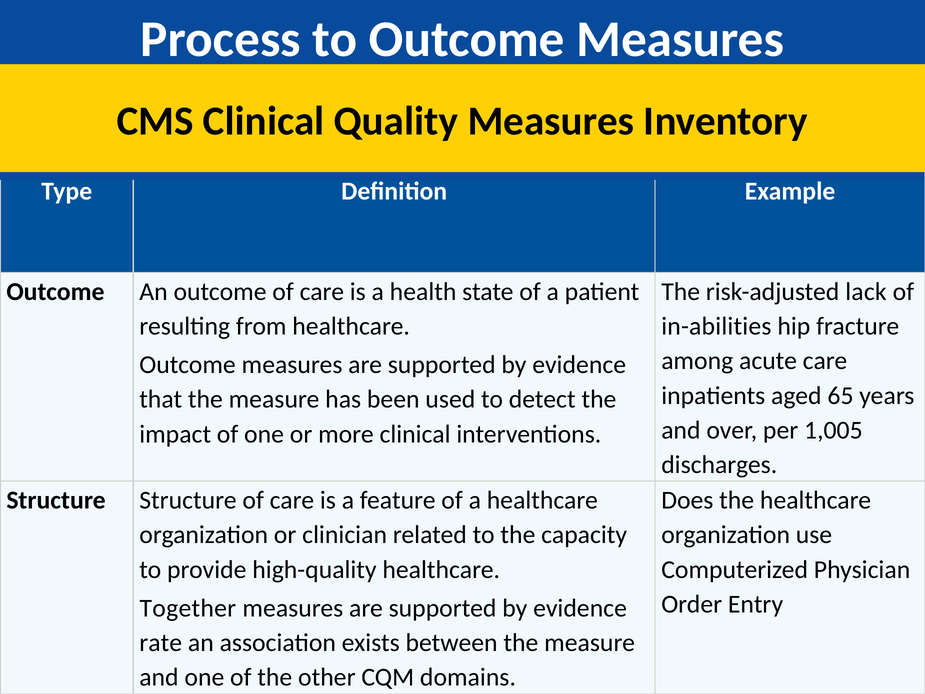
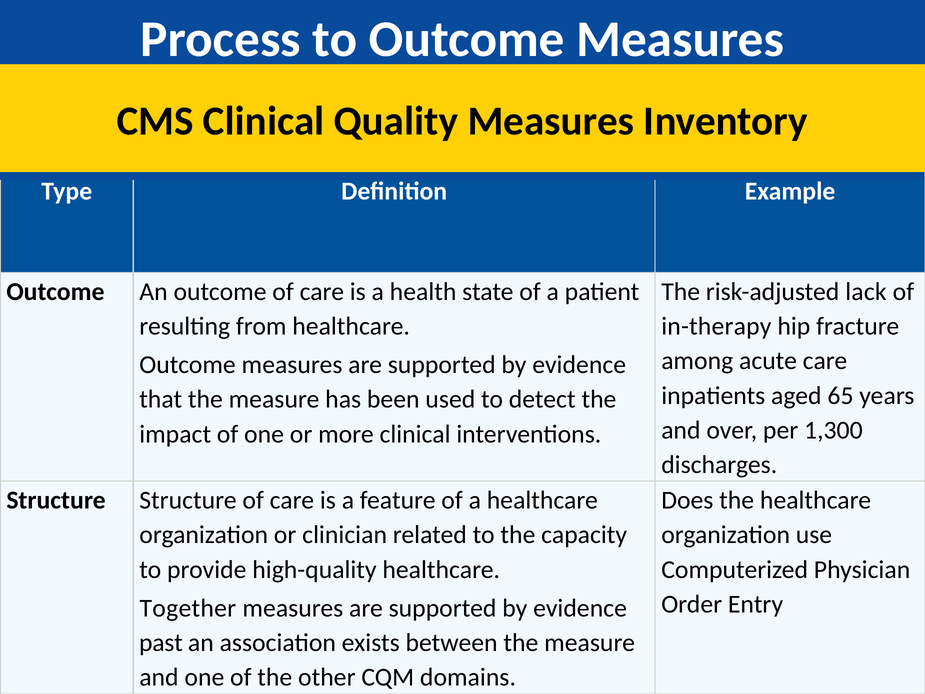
in-abilities: in-abilities -> in-therapy
1,005: 1,005 -> 1,300
rate: rate -> past
